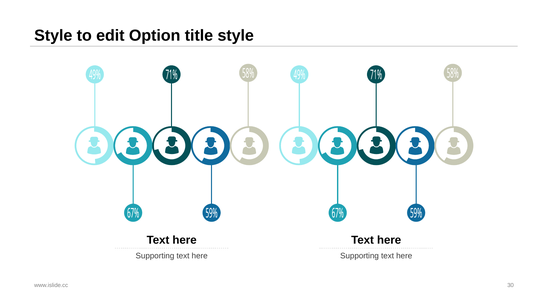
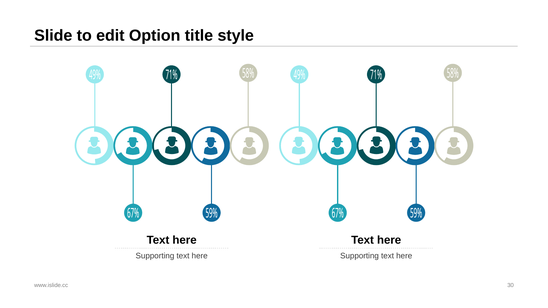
Style at (53, 35): Style -> Slide
